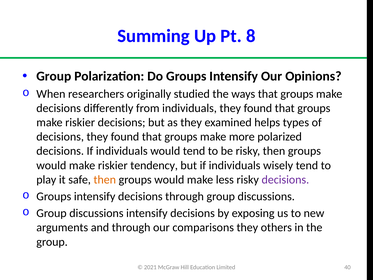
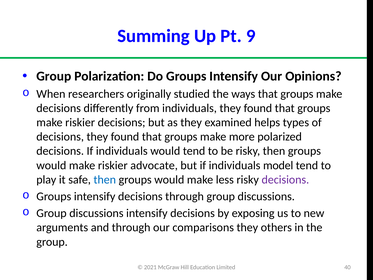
8: 8 -> 9
tendency: tendency -> advocate
wisely: wisely -> model
then at (105, 179) colour: orange -> blue
